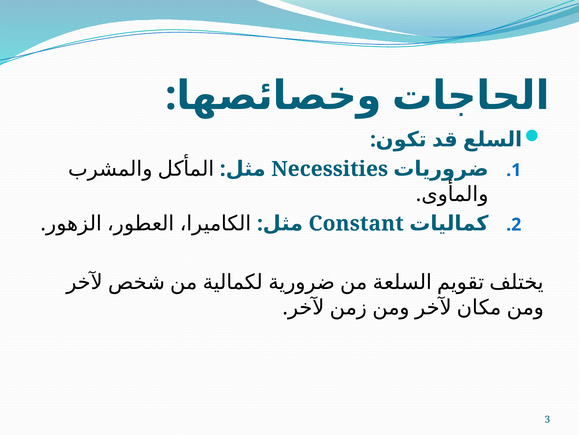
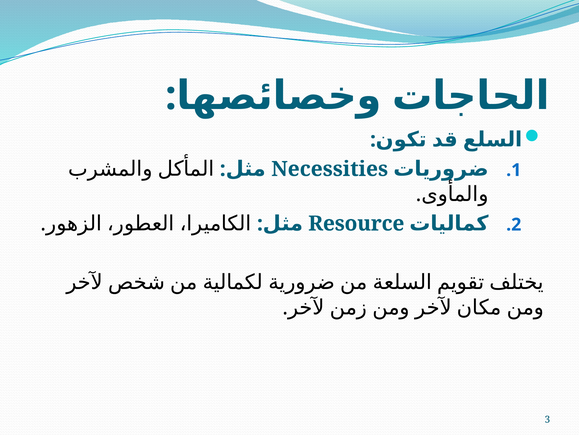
Constant: Constant -> Resource
